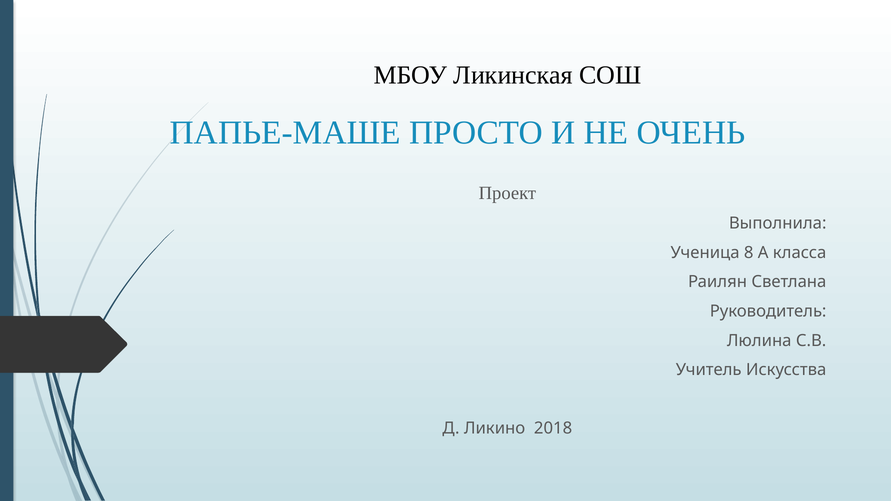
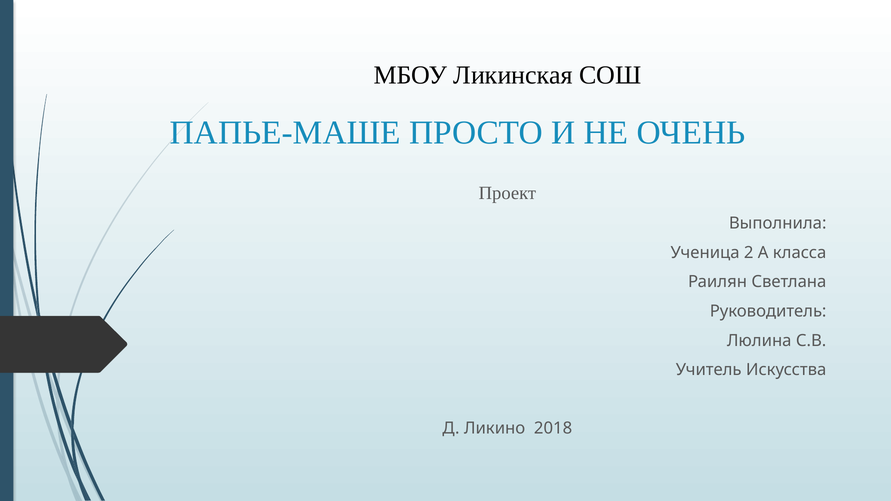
8: 8 -> 2
